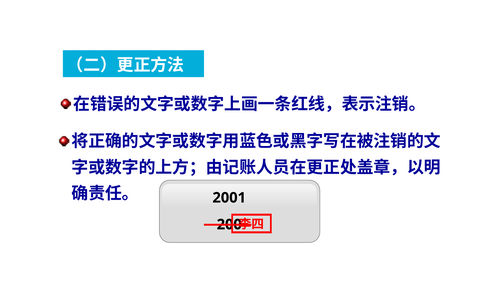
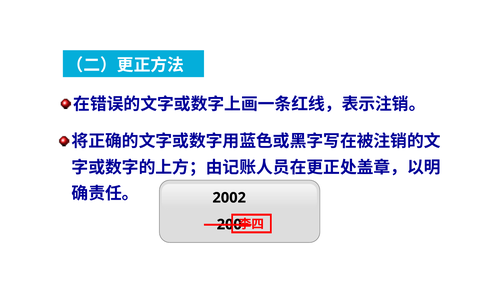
2001: 2001 -> 2002
